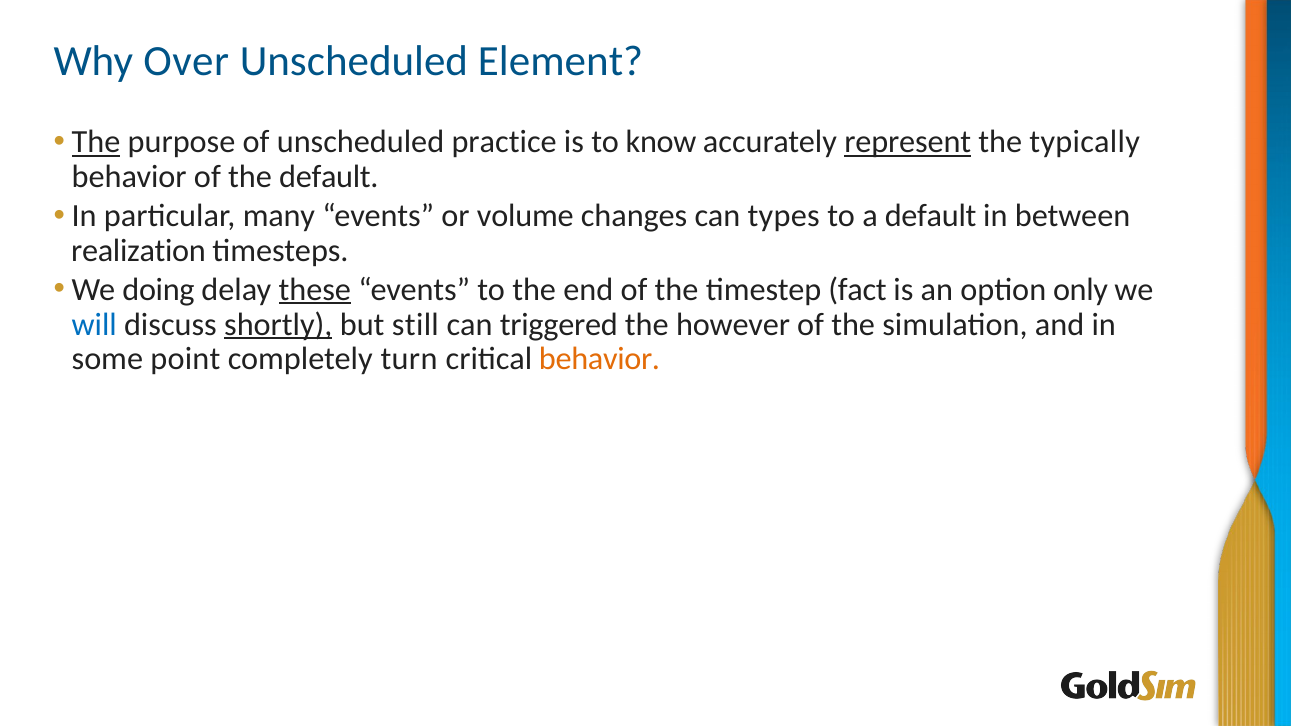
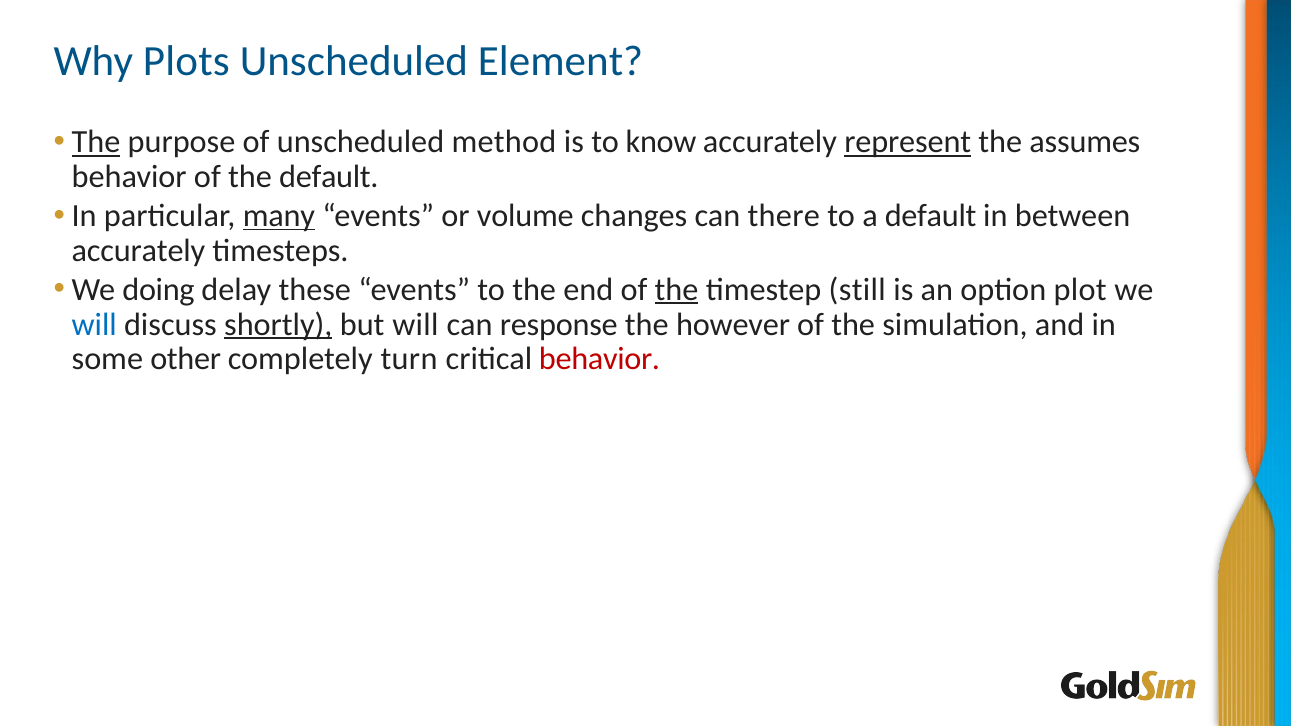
Over: Over -> Plots
practice: practice -> method
typically: typically -> assumes
many underline: none -> present
types: types -> there
realization at (139, 251): realization -> accurately
these underline: present -> none
the at (677, 290) underline: none -> present
fact: fact -> still
only: only -> plot
but still: still -> will
triggered: triggered -> response
point: point -> other
behavior at (600, 359) colour: orange -> red
